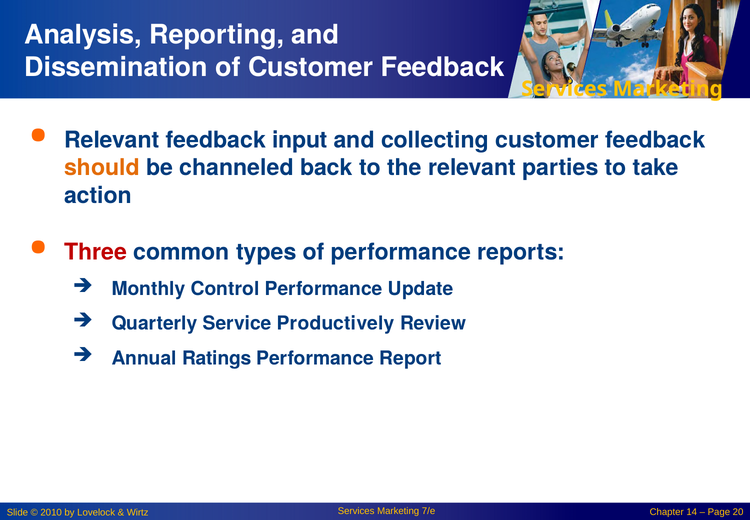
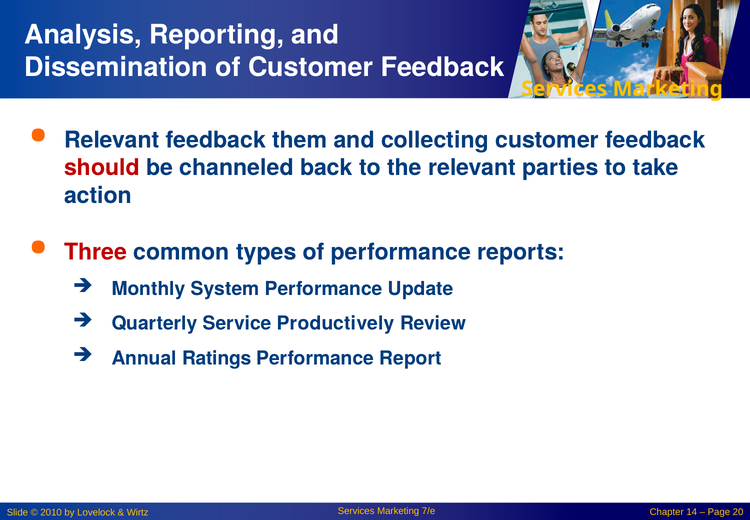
input: input -> them
should colour: orange -> red
Control: Control -> System
